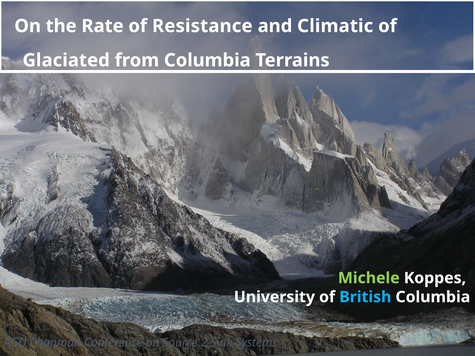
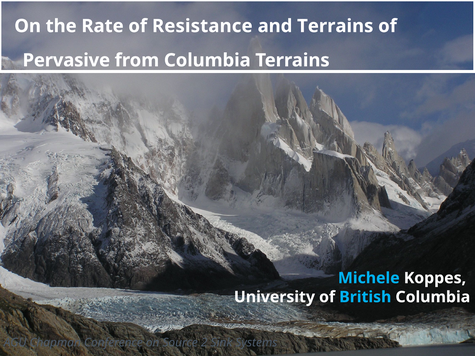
and Climatic: Climatic -> Terrains
Glaciated: Glaciated -> Pervasive
Michele colour: light green -> light blue
